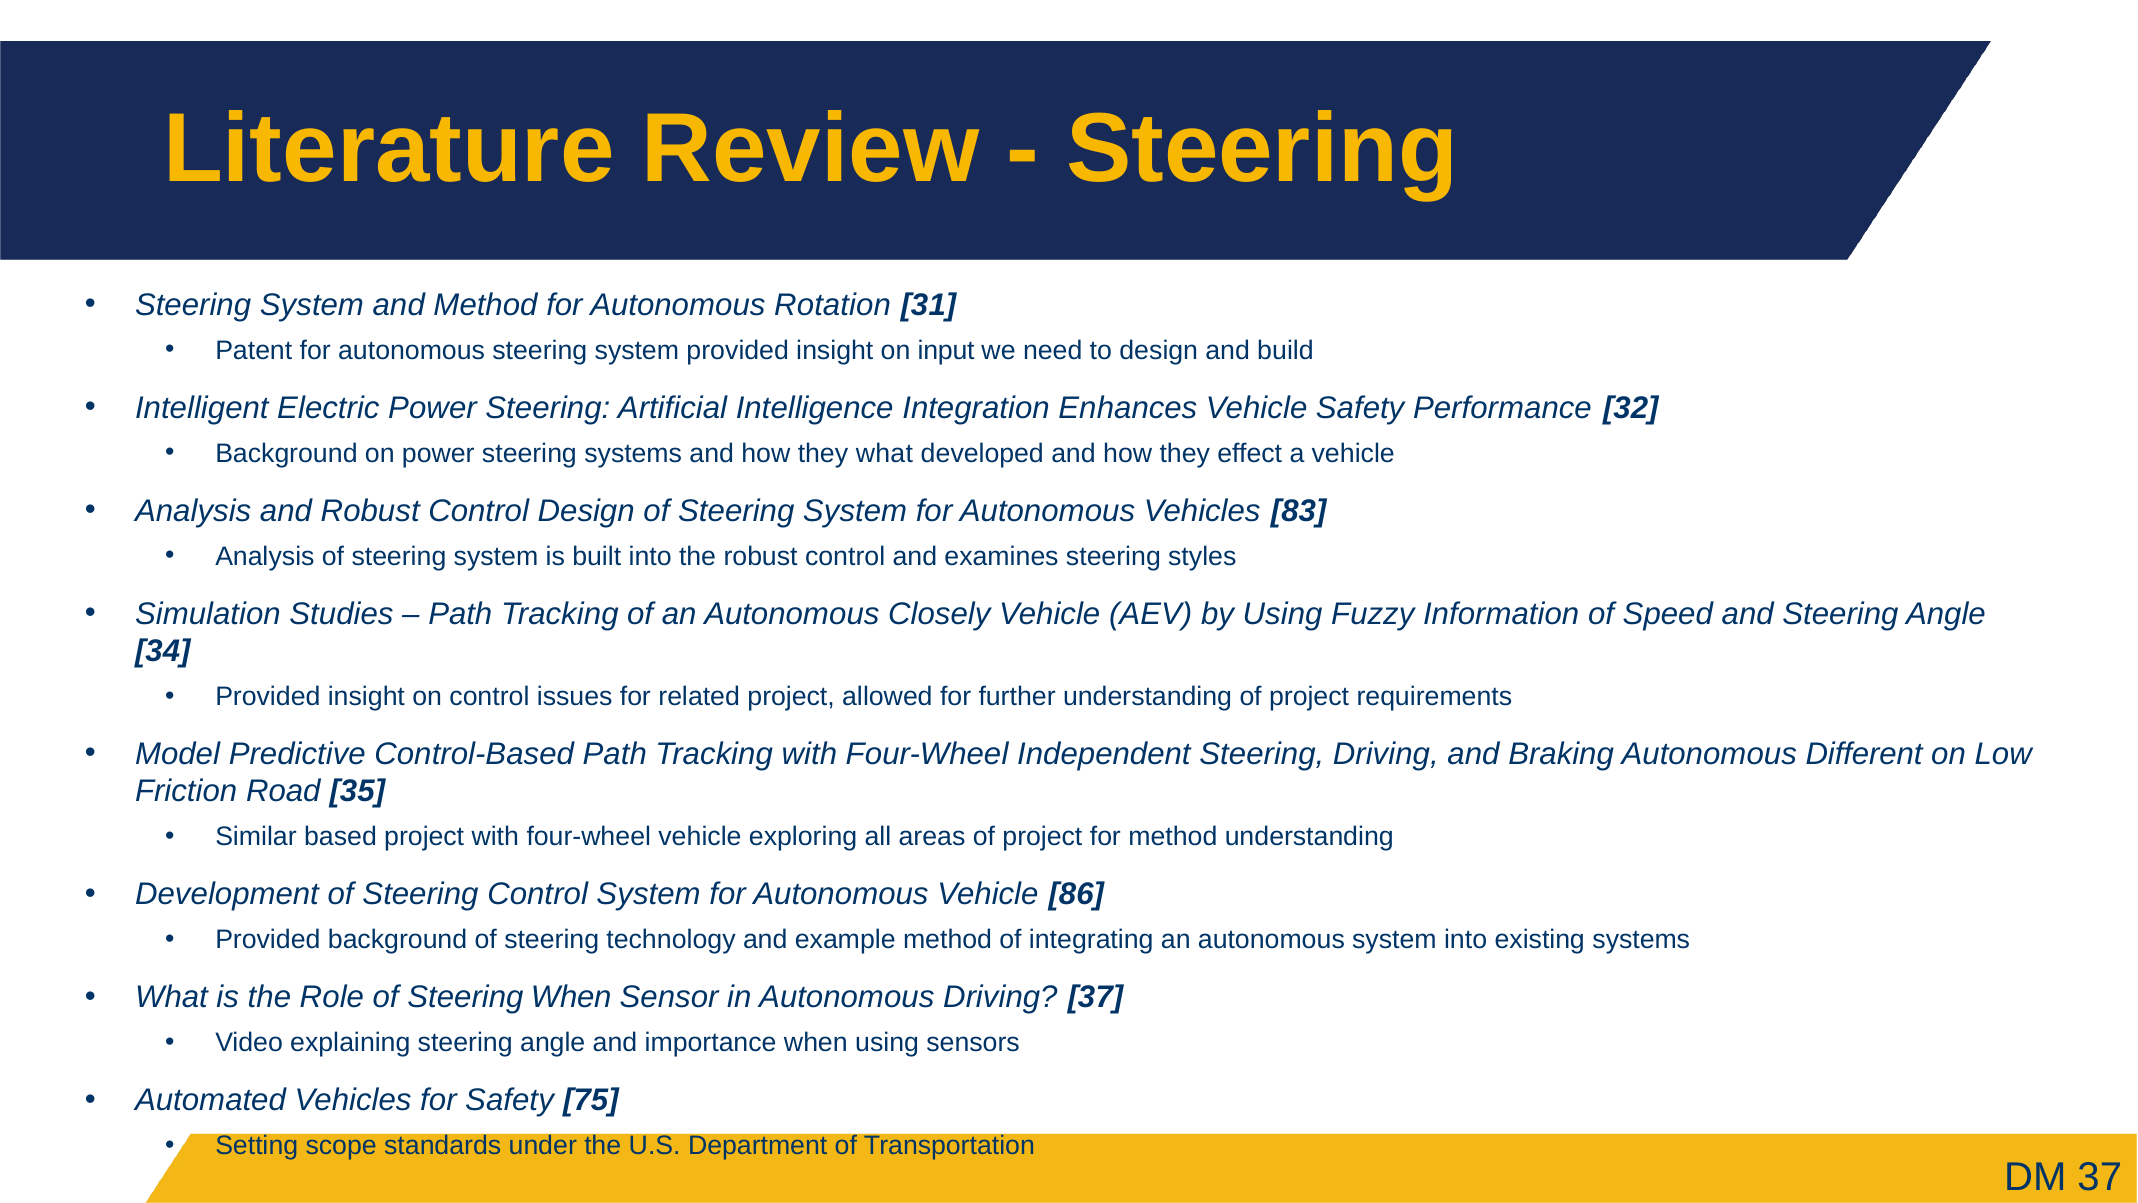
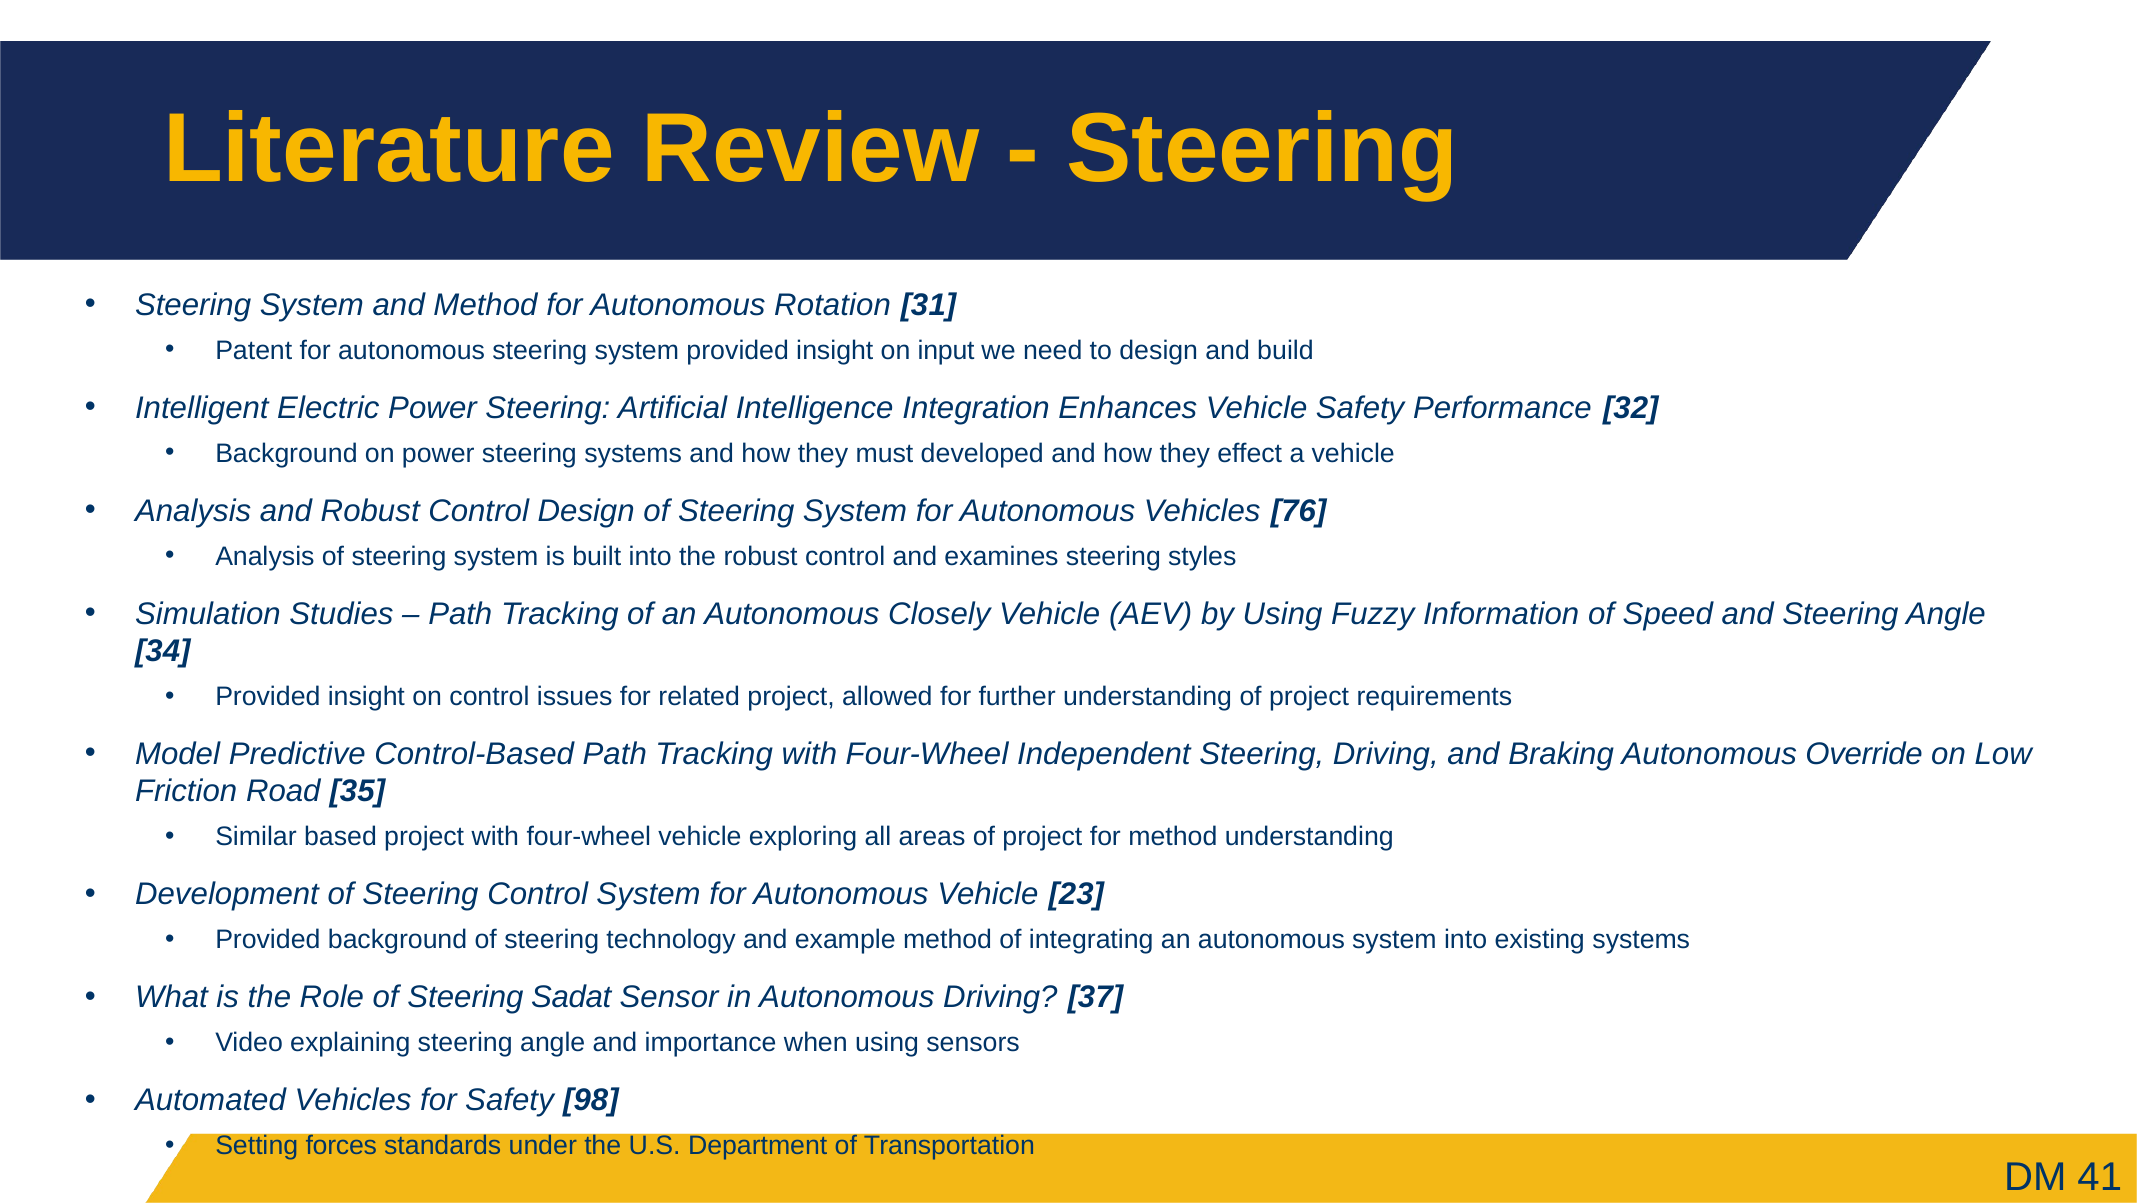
they what: what -> must
83: 83 -> 76
Different: Different -> Override
86: 86 -> 23
Steering When: When -> Sadat
75: 75 -> 98
scope: scope -> forces
DM 37: 37 -> 41
